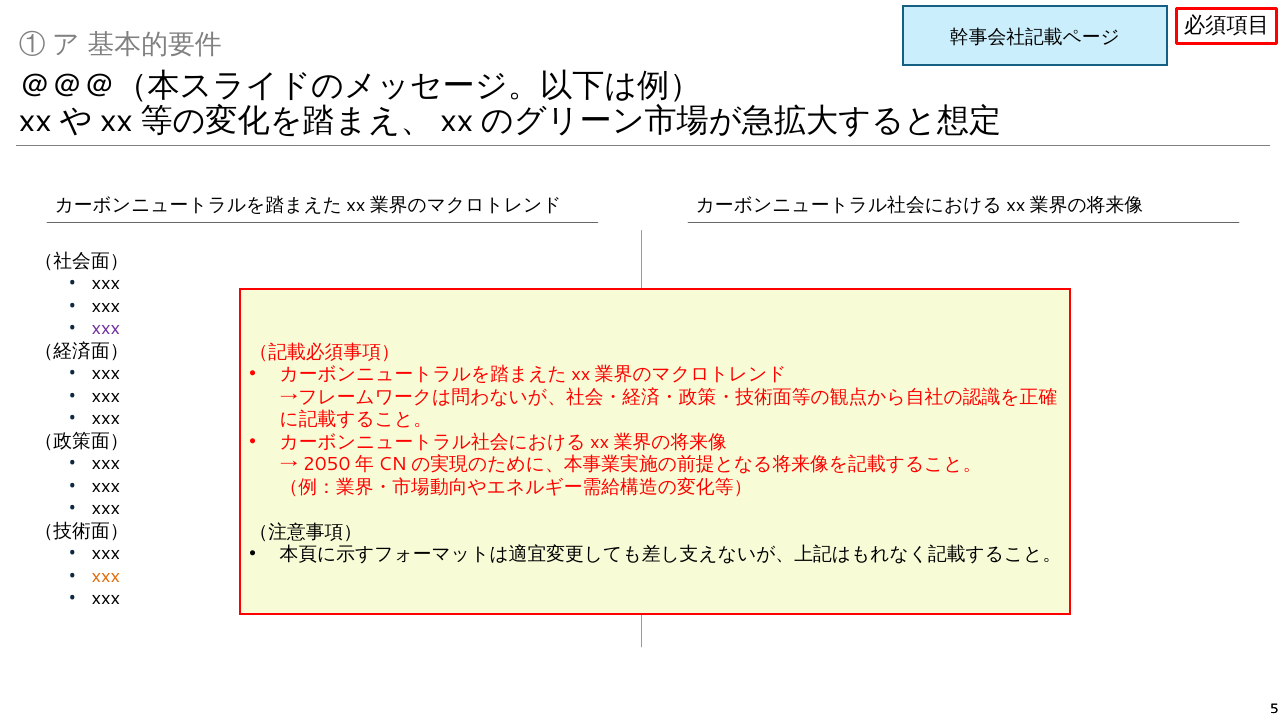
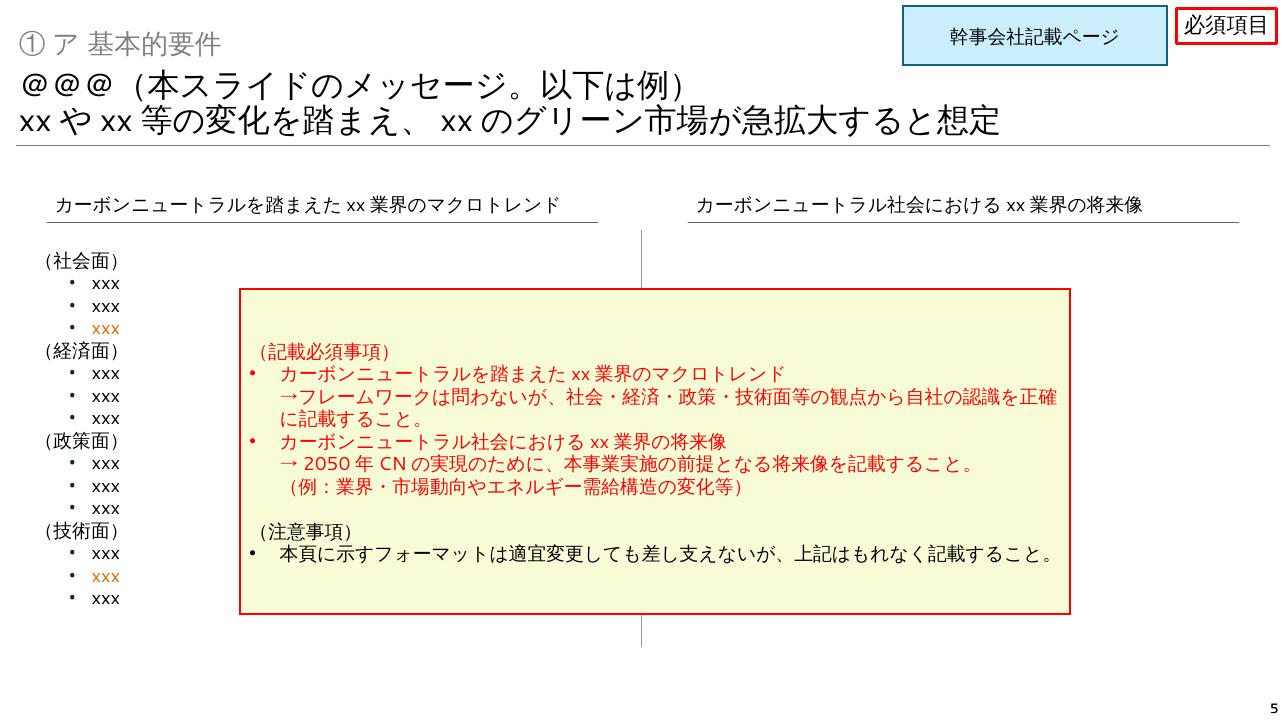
xxx at (106, 329) colour: purple -> orange
